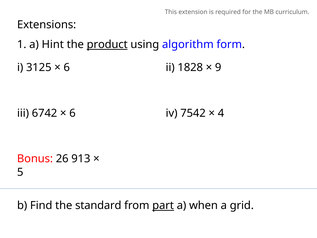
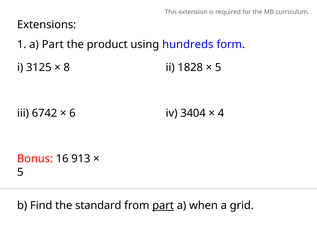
a Hint: Hint -> Part
product underline: present -> none
algorithm: algorithm -> hundreds
6 at (67, 67): 6 -> 8
9 at (218, 67): 9 -> 5
7542: 7542 -> 3404
26: 26 -> 16
